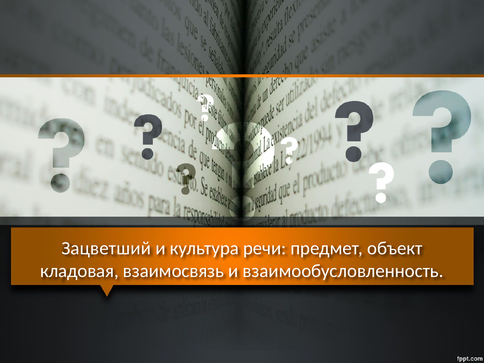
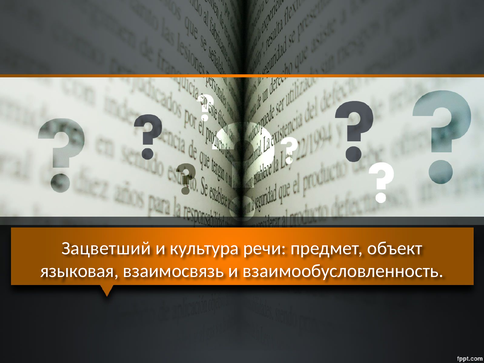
кладовая: кладовая -> языковая
